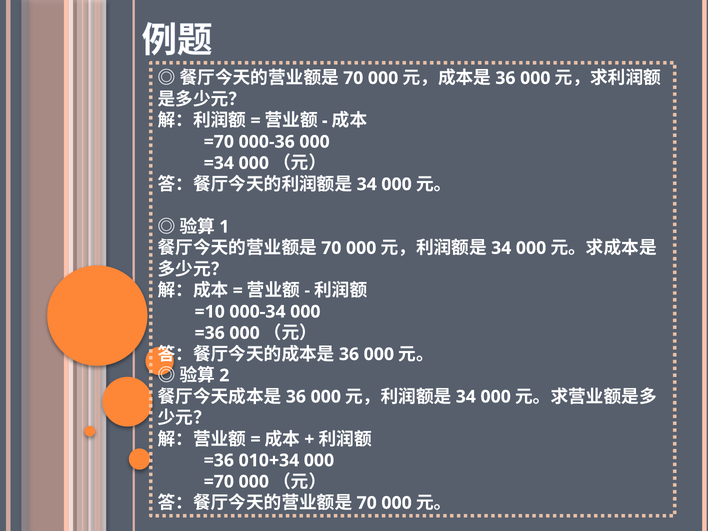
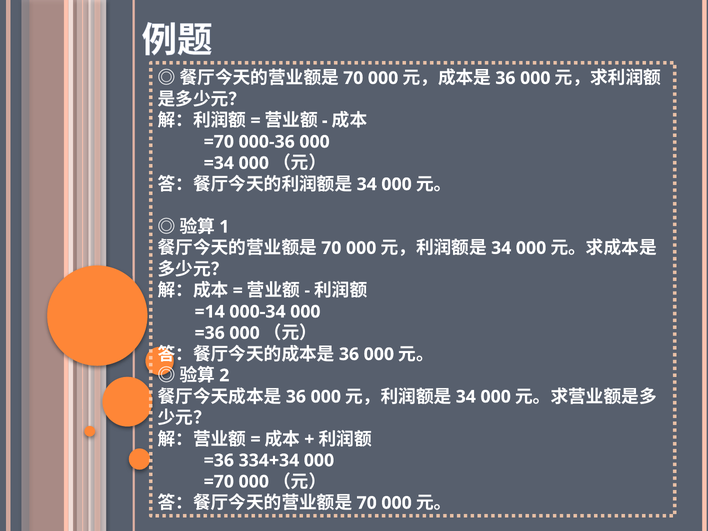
=10: =10 -> =14
010+34: 010+34 -> 334+34
